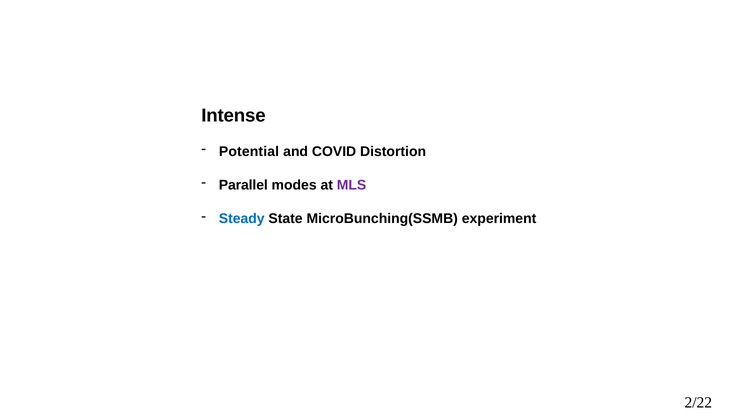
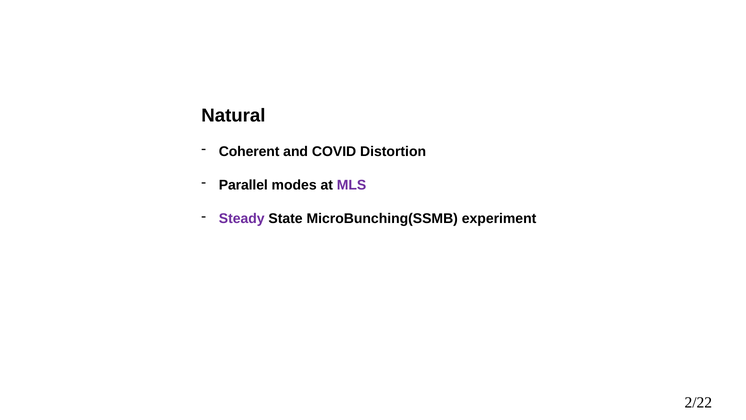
Intense: Intense -> Natural
Potential: Potential -> Coherent
Steady colour: blue -> purple
